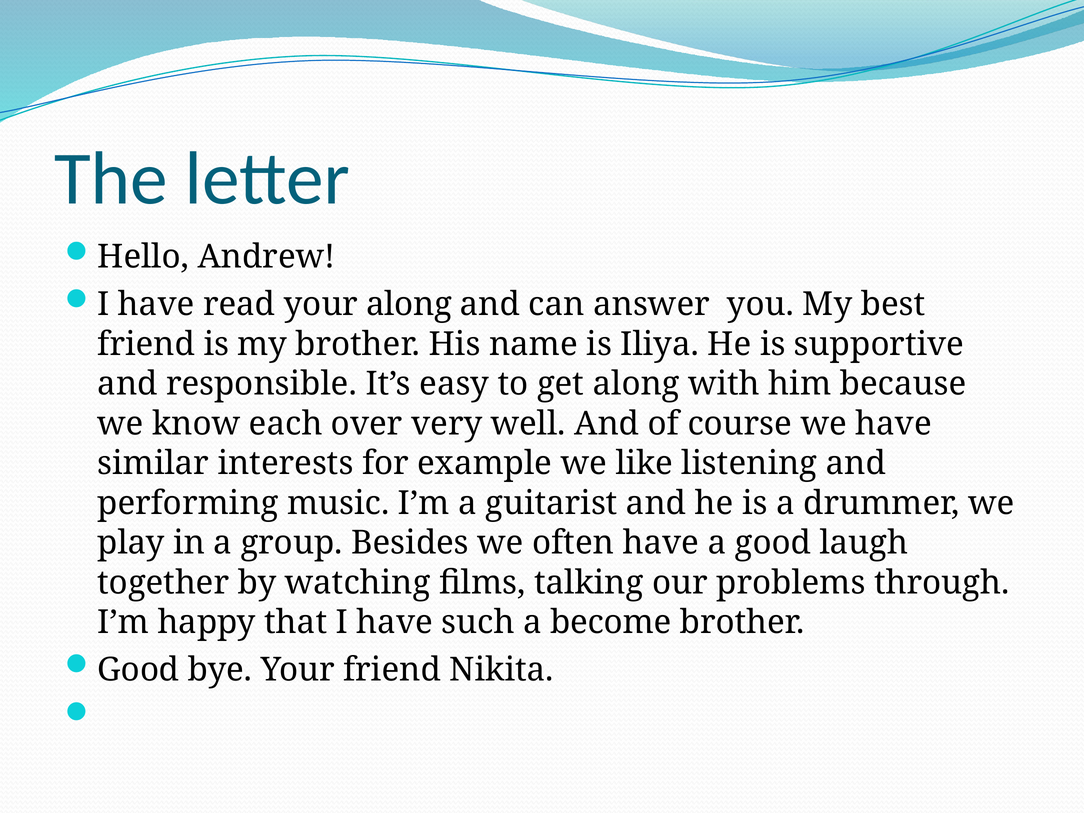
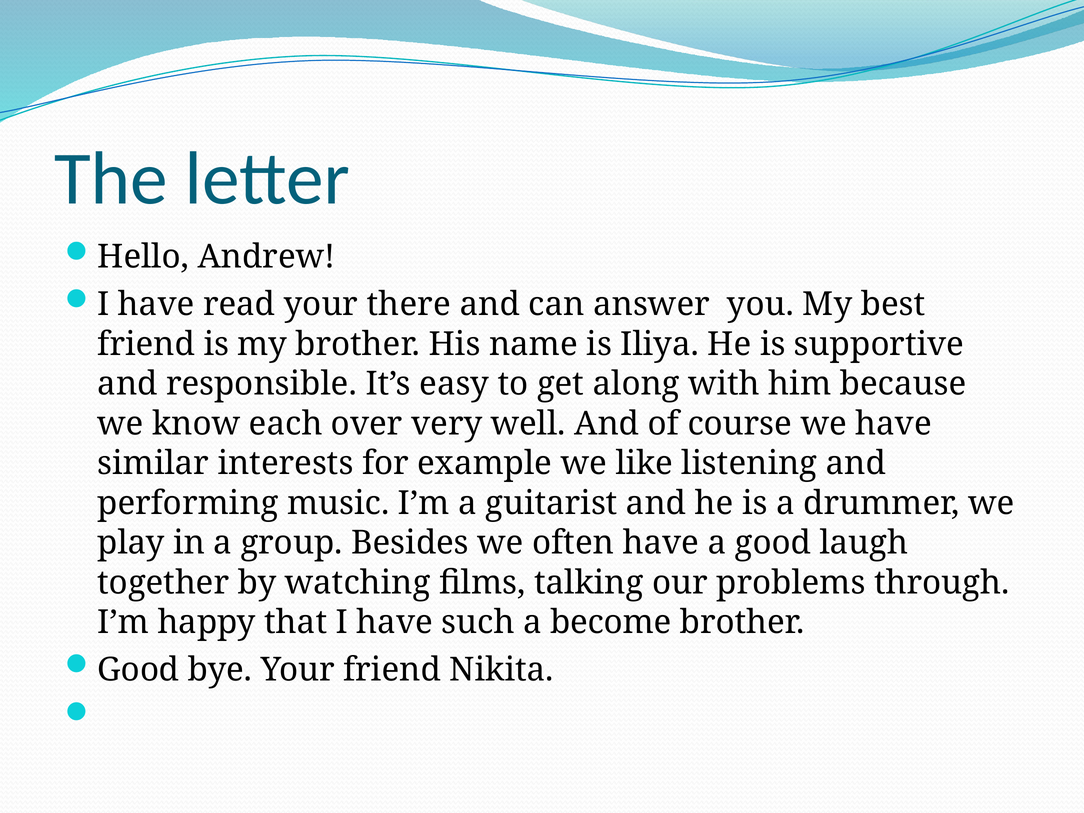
your along: along -> there
